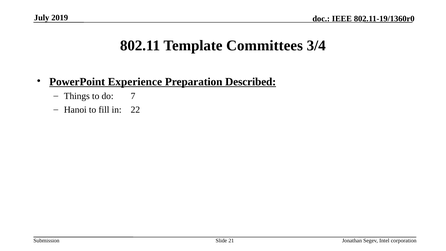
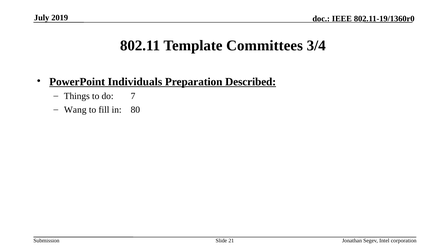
Experience: Experience -> Individuals
Hanoi: Hanoi -> Wang
22: 22 -> 80
